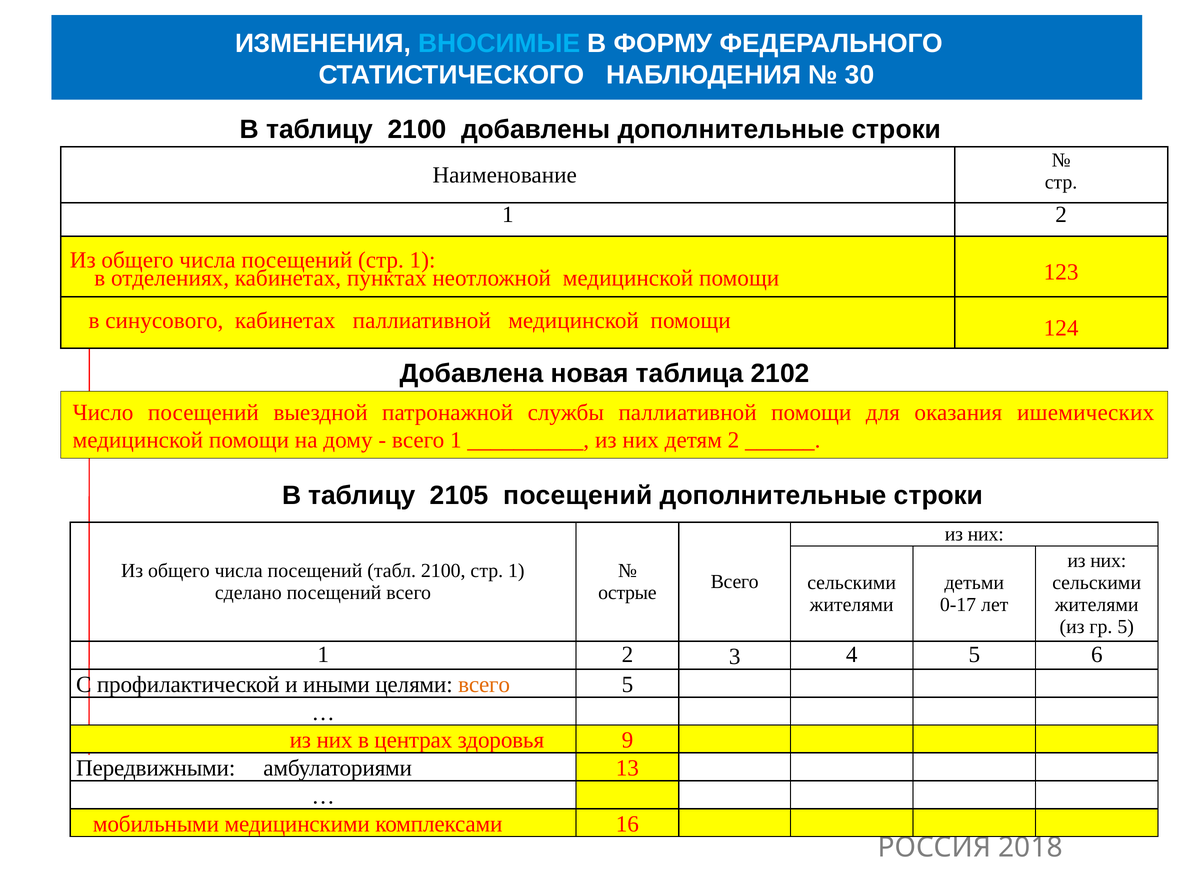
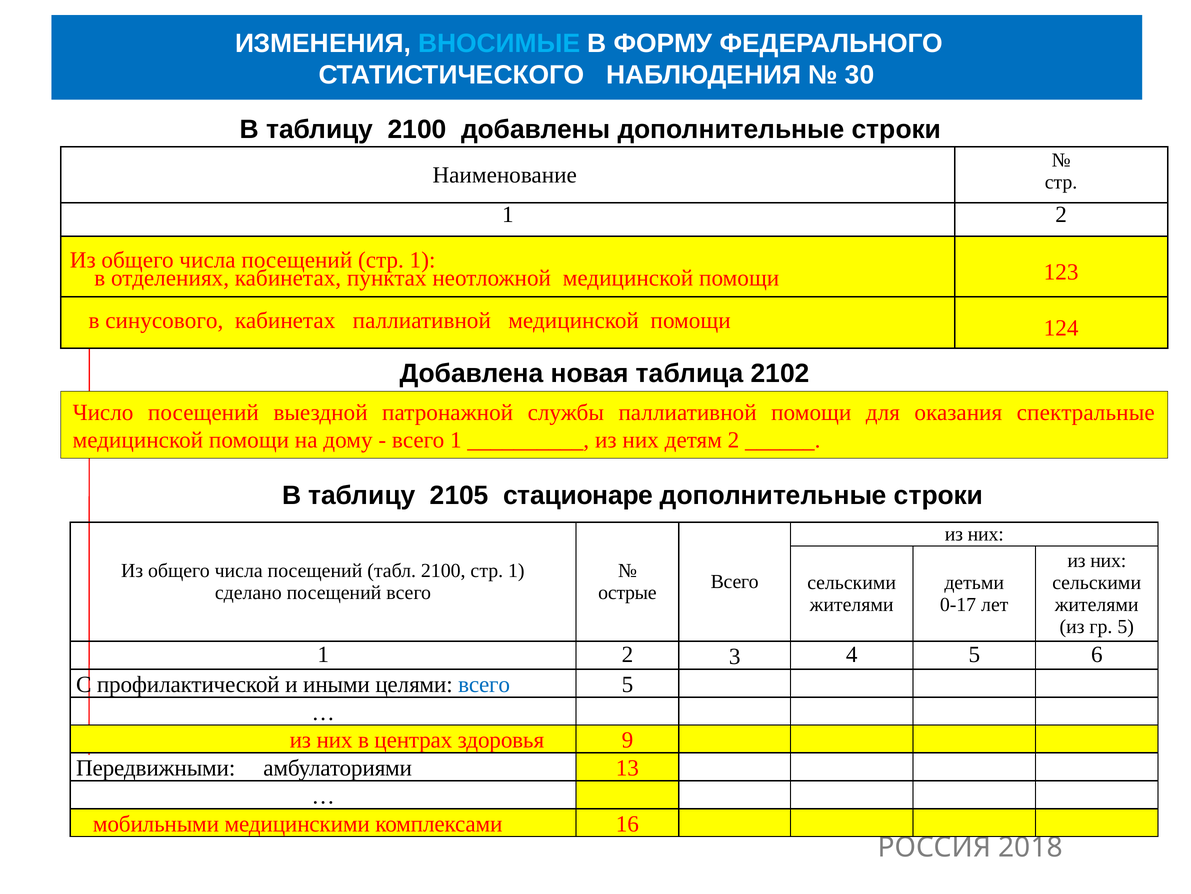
ишемических: ишемических -> спектральные
2105 посещений: посещений -> стационаре
всего at (484, 684) colour: orange -> blue
